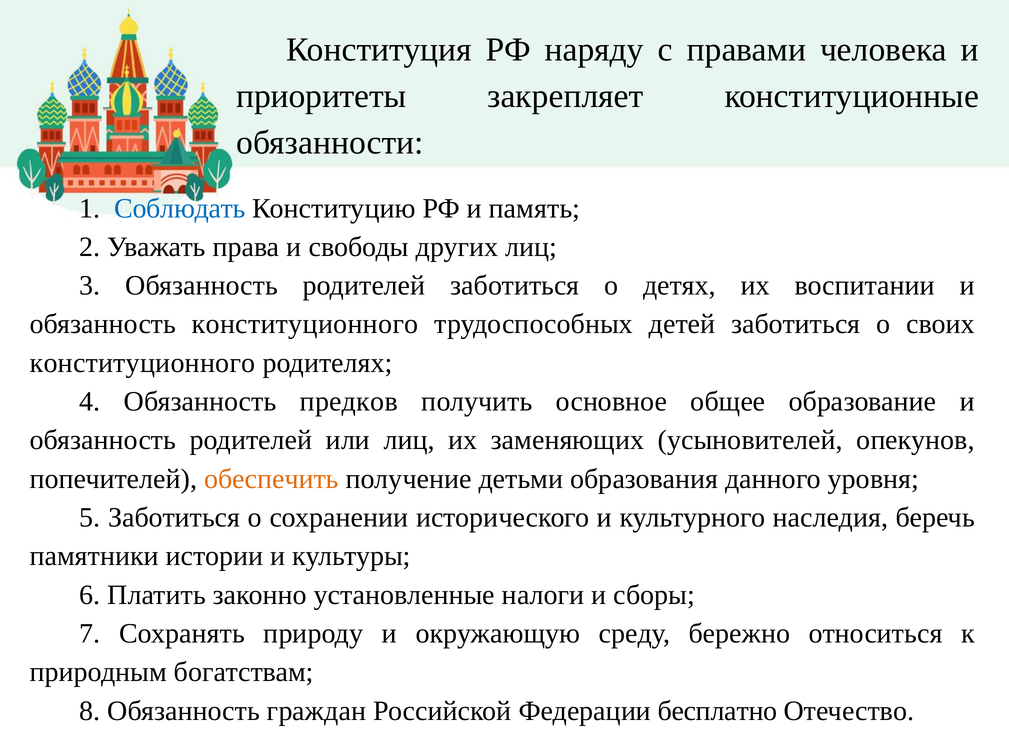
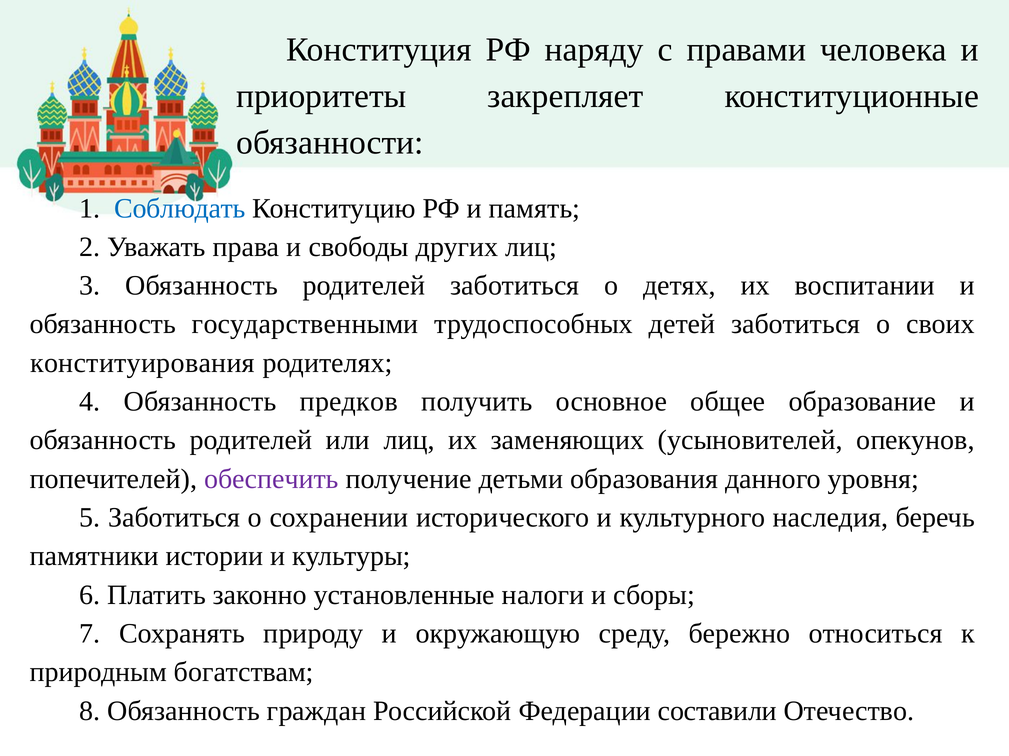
обязанность конституционного: конституционного -> государственными
конституционного at (143, 363): конституционного -> конституирования
обеспечить colour: orange -> purple
бесплатно: бесплатно -> составили
